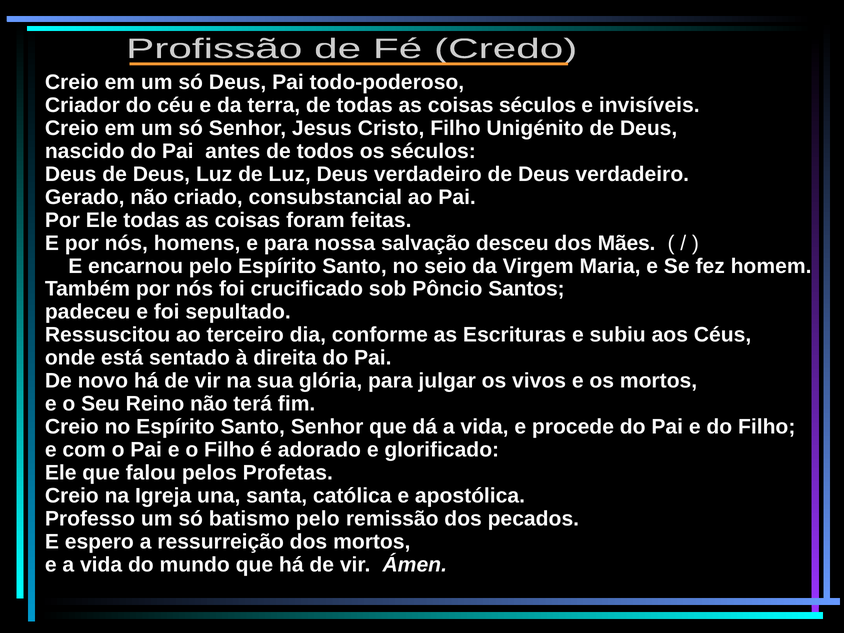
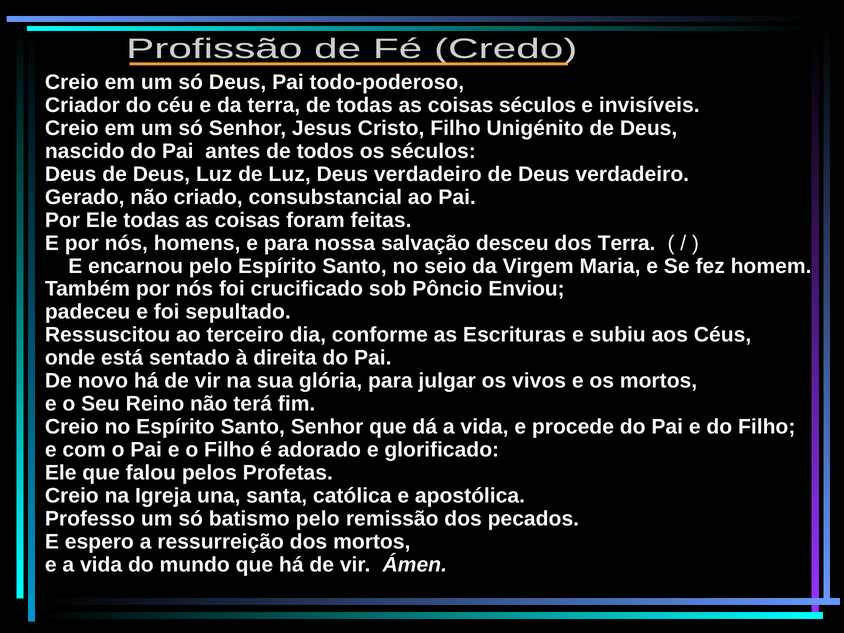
dos Mães: Mães -> Terra
Santos: Santos -> Enviou
